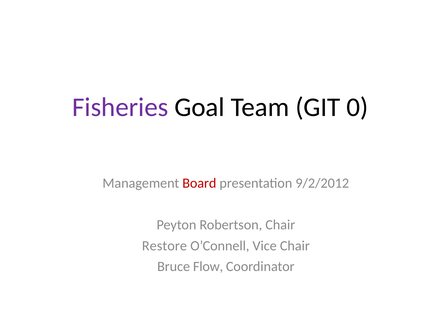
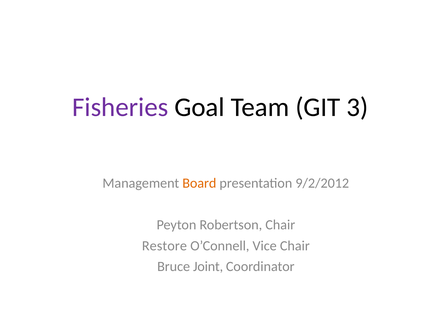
0: 0 -> 3
Board colour: red -> orange
Flow: Flow -> Joint
